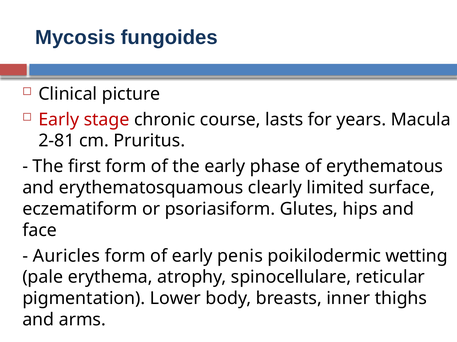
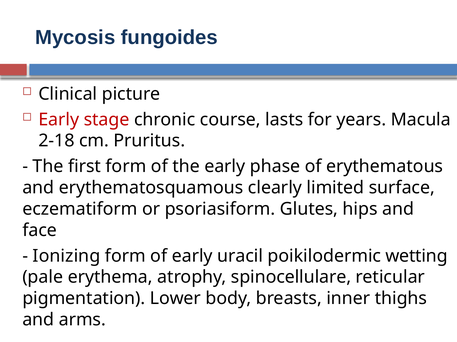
2-81: 2-81 -> 2-18
Auricles: Auricles -> Ionizing
penis: penis -> uracil
